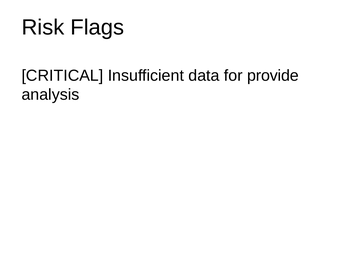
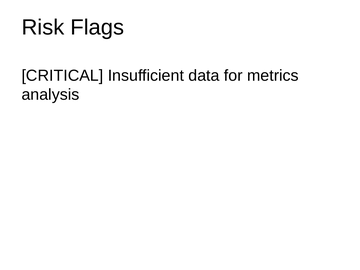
provide: provide -> metrics
